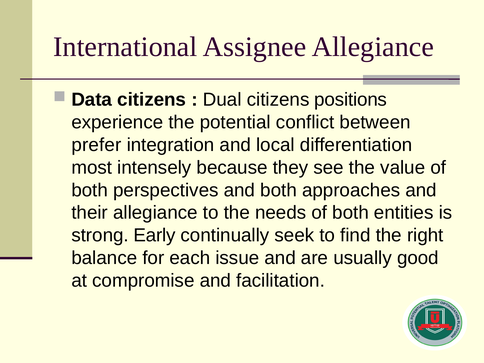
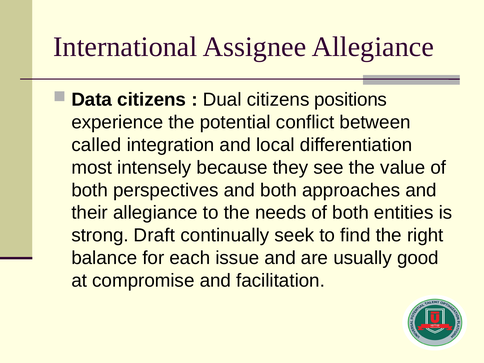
prefer: prefer -> called
Early: Early -> Draft
